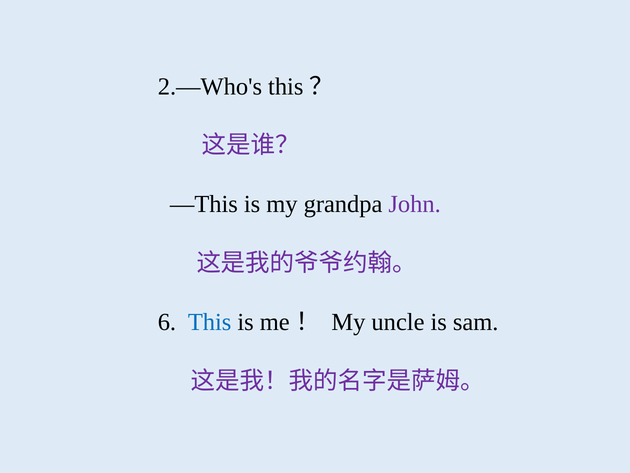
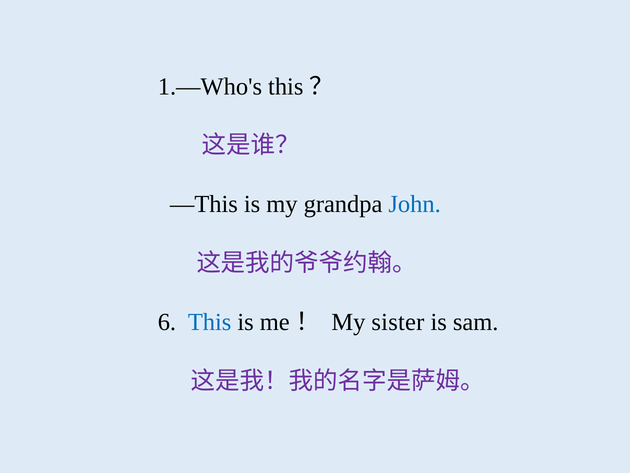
2.—Who's: 2.—Who's -> 1.—Who's
John colour: purple -> blue
uncle: uncle -> sister
